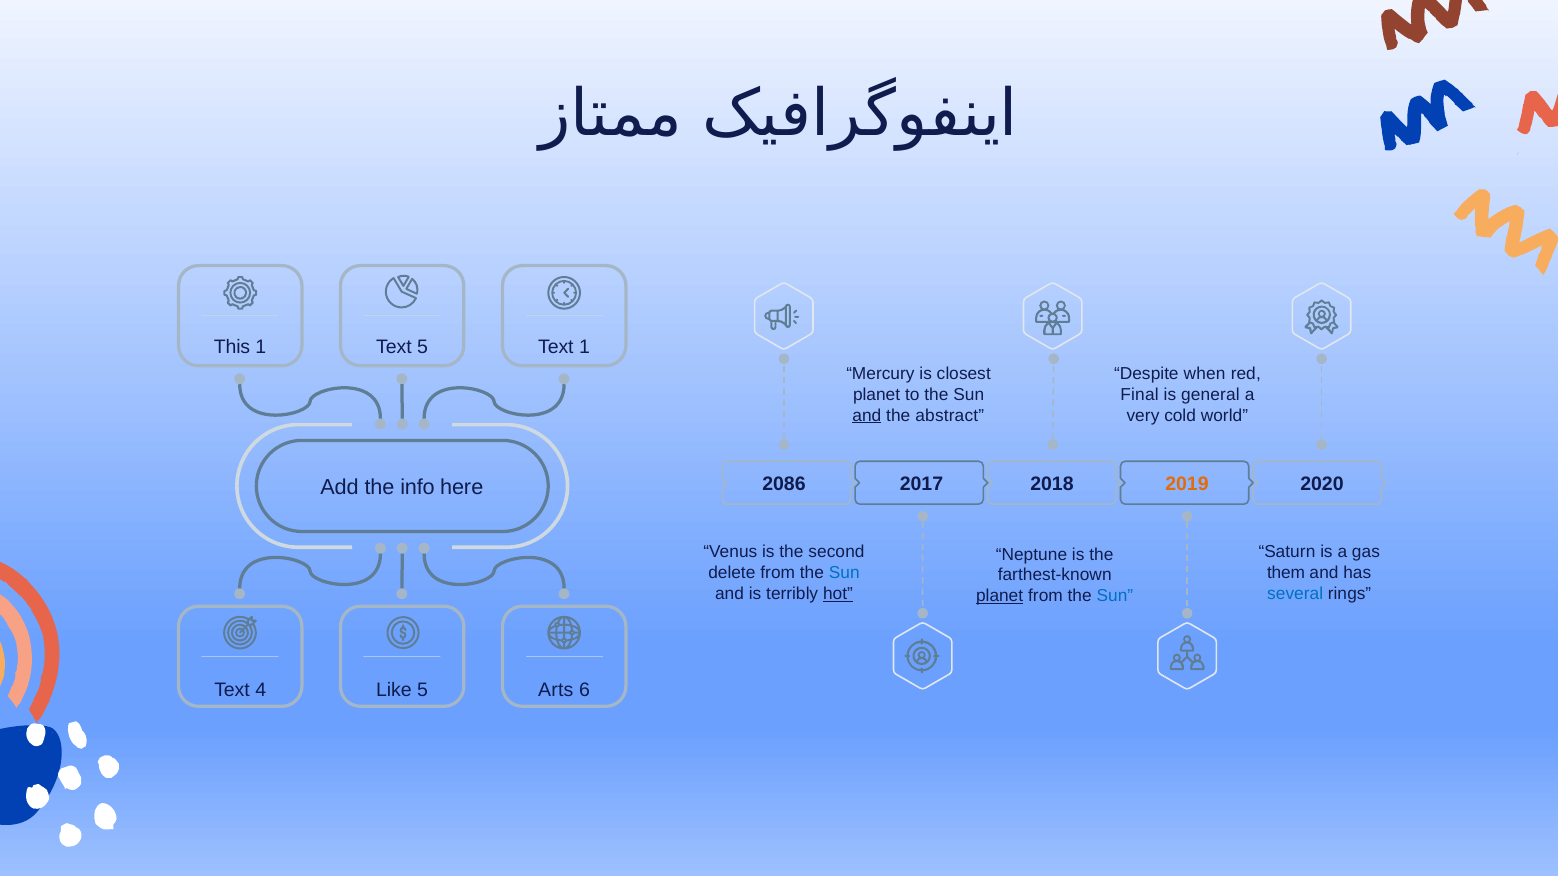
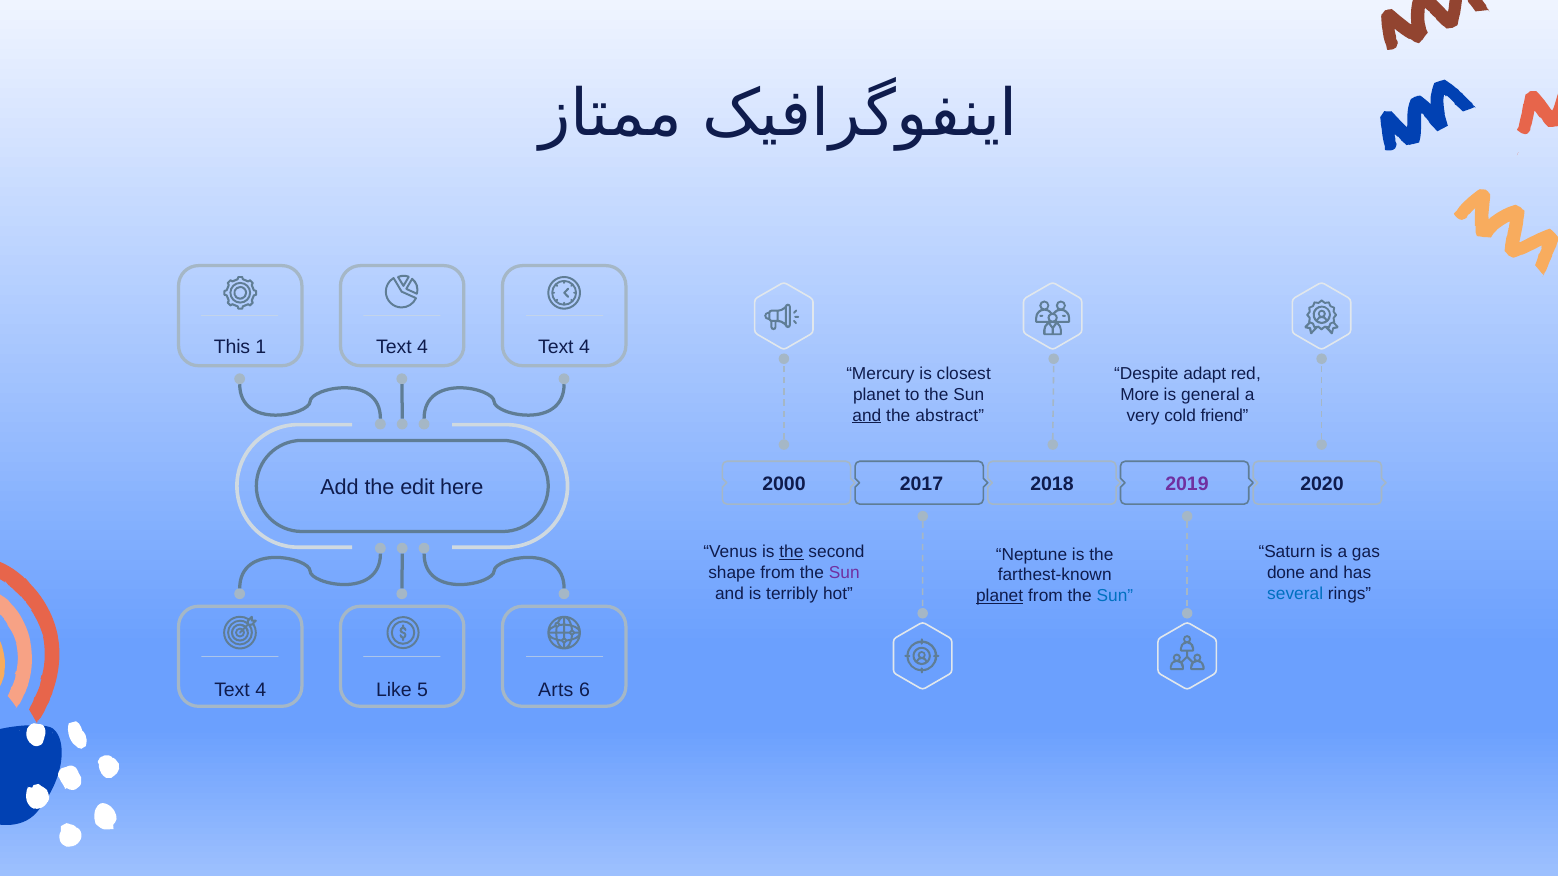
1 Text 5: 5 -> 4
1 at (585, 347): 1 -> 4
when: when -> adapt
Final: Final -> More
world: world -> friend
2086: 2086 -> 2000
2019 colour: orange -> purple
info: info -> edit
the at (791, 553) underline: none -> present
delete: delete -> shape
Sun at (844, 573) colour: blue -> purple
them: them -> done
hot underline: present -> none
